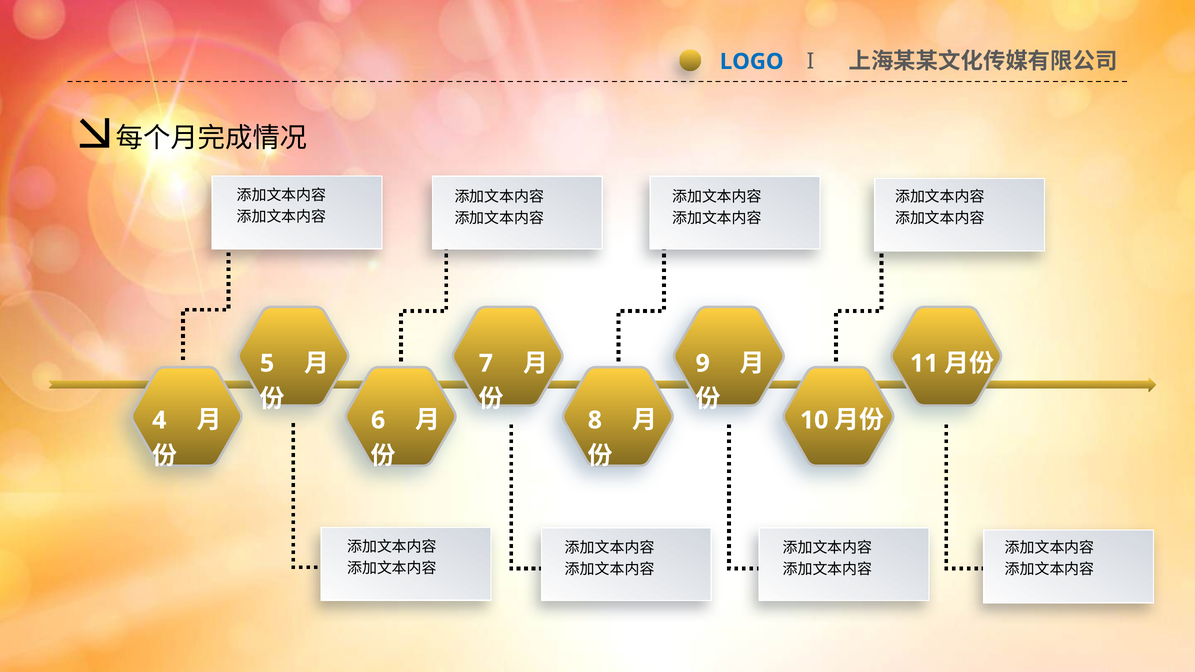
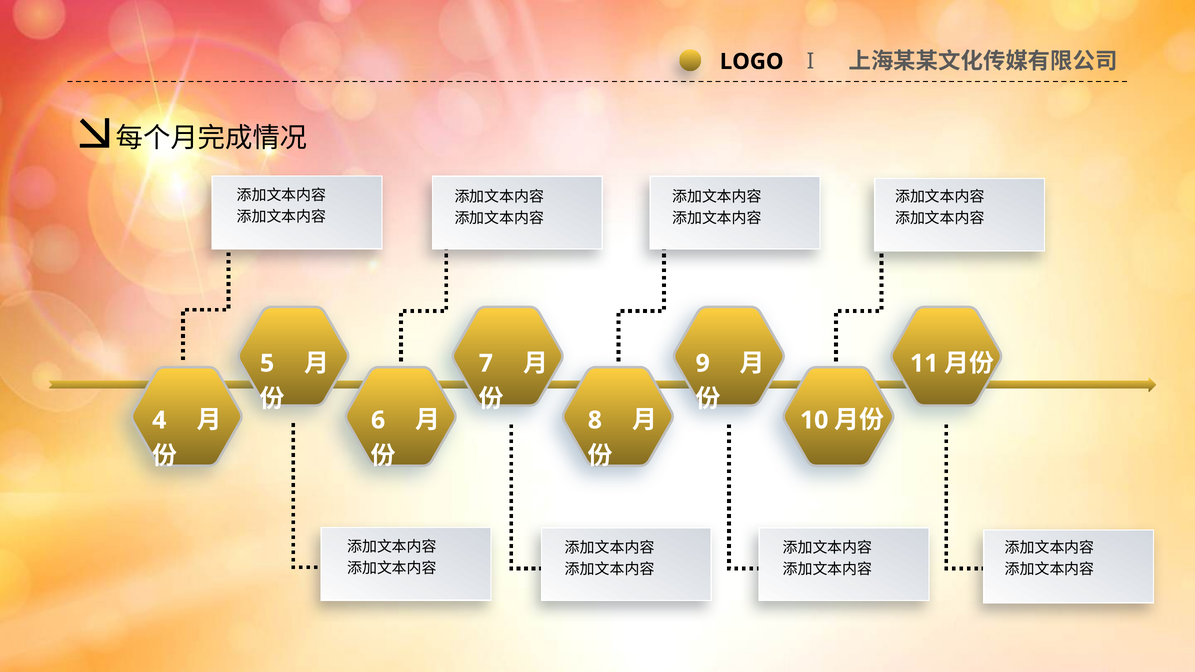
LOGO colour: blue -> black
